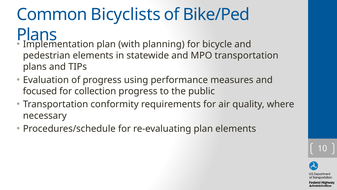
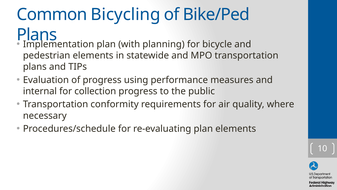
Bicyclists: Bicyclists -> Bicycling
focused: focused -> internal
